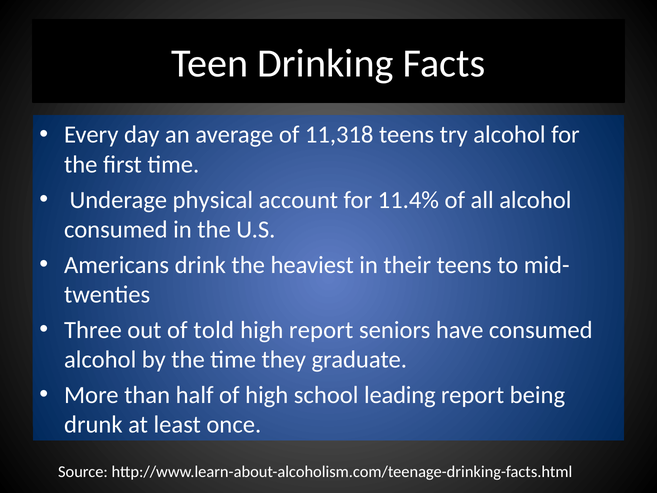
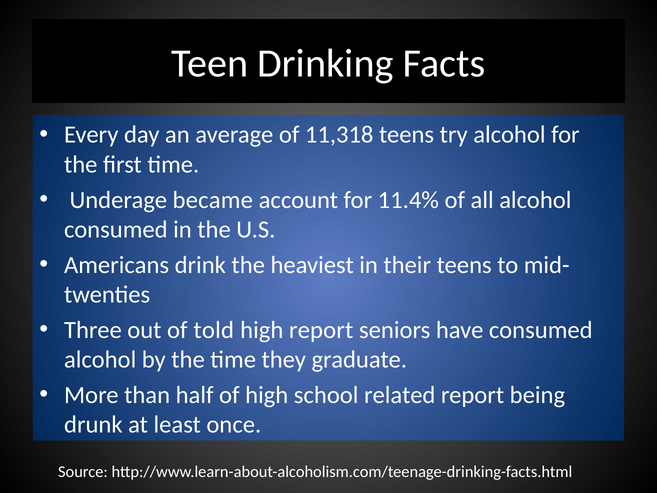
physical: physical -> became
leading: leading -> related
